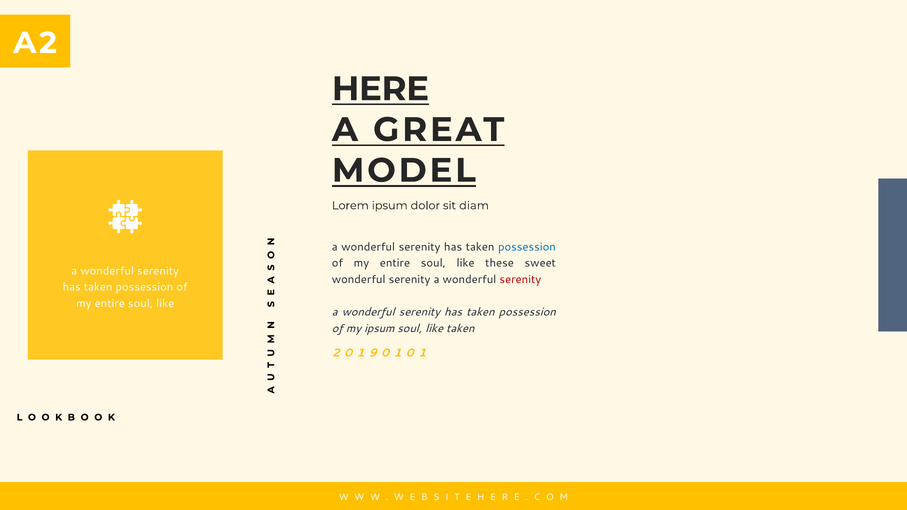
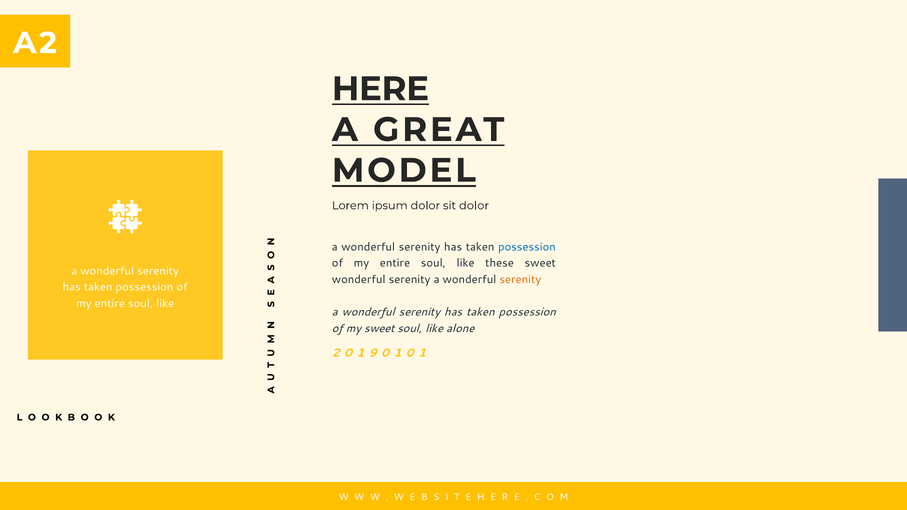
sit diam: diam -> dolor
serenity at (520, 280) colour: red -> orange
my ipsum: ipsum -> sweet
like taken: taken -> alone
